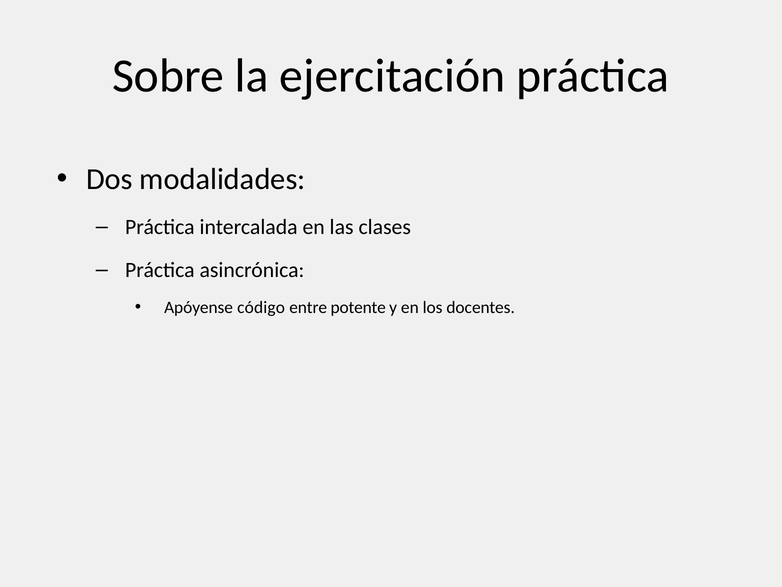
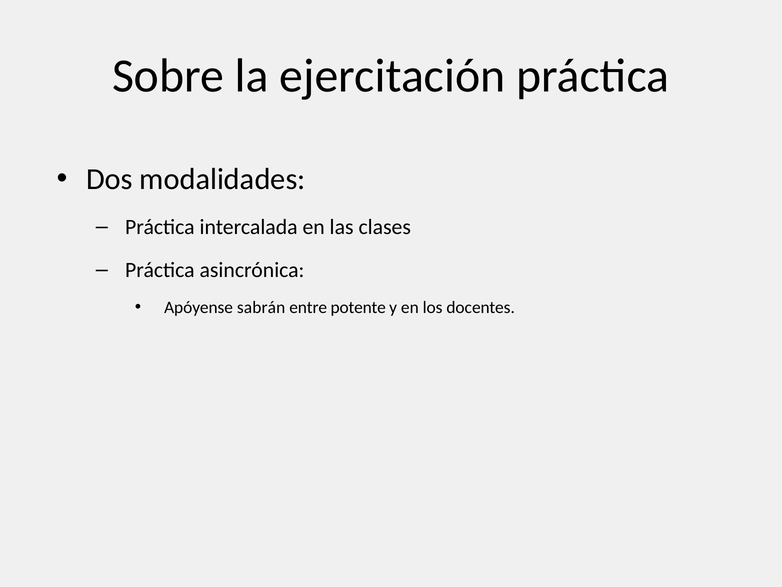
código: código -> sabrán
